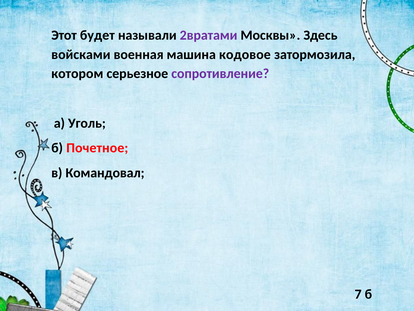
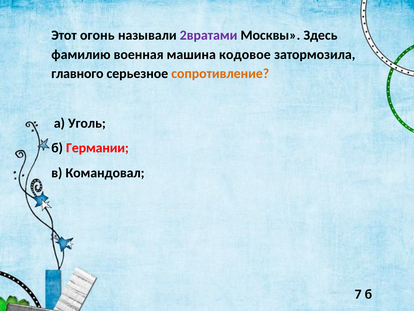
будет: будет -> огонь
войсками: войсками -> фамилию
котором: котором -> главного
сопротивление colour: purple -> orange
Почетное: Почетное -> Германии
